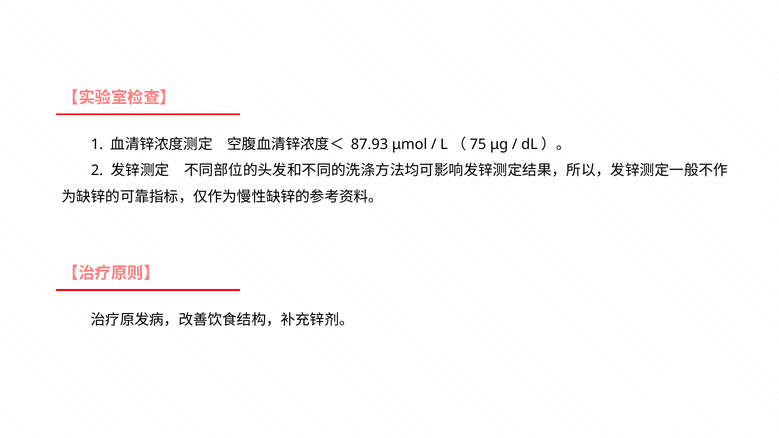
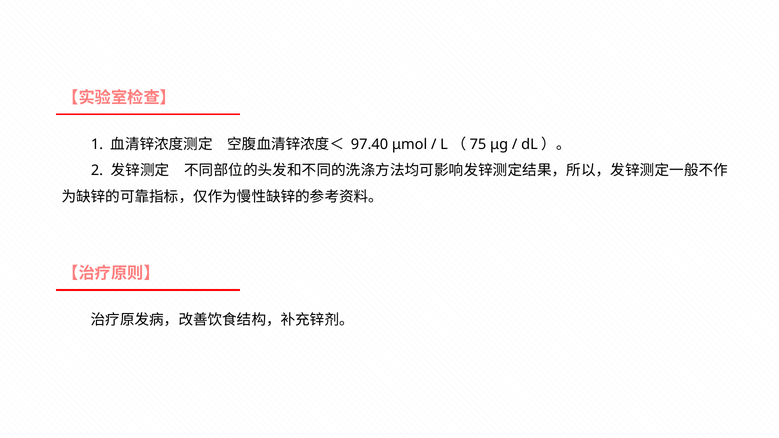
87.93: 87.93 -> 97.40
